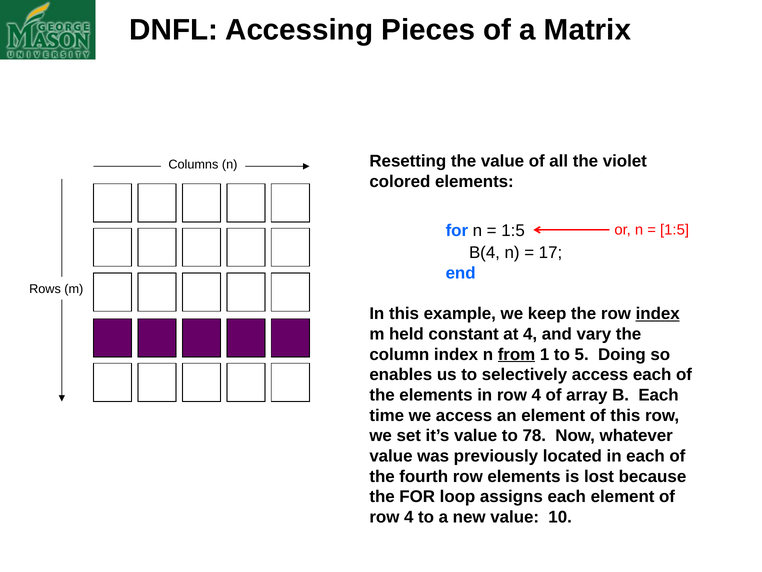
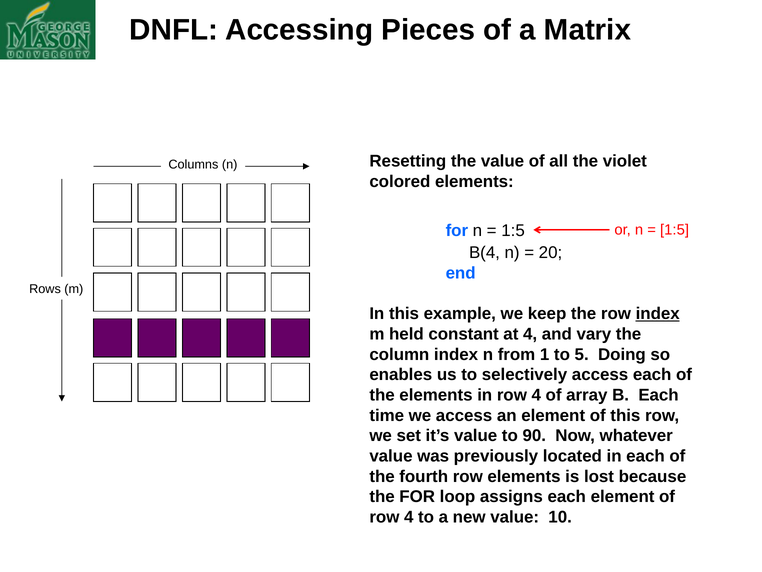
17: 17 -> 20
from underline: present -> none
78: 78 -> 90
